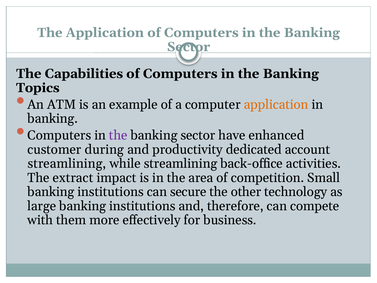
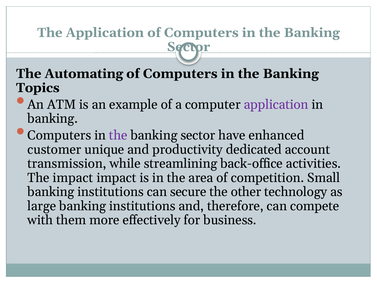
Capabilities: Capabilities -> Automating
application at (276, 104) colour: orange -> purple
during: during -> unique
streamlining at (67, 163): streamlining -> transmission
The extract: extract -> impact
